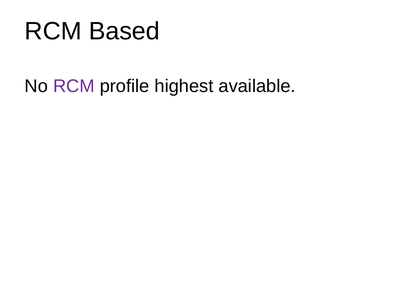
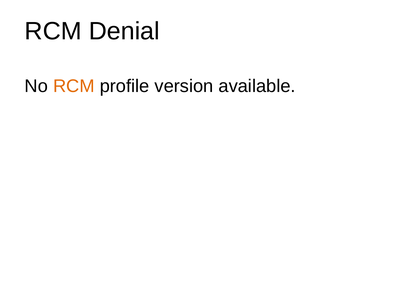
Based: Based -> Denial
RCM at (74, 86) colour: purple -> orange
highest: highest -> version
